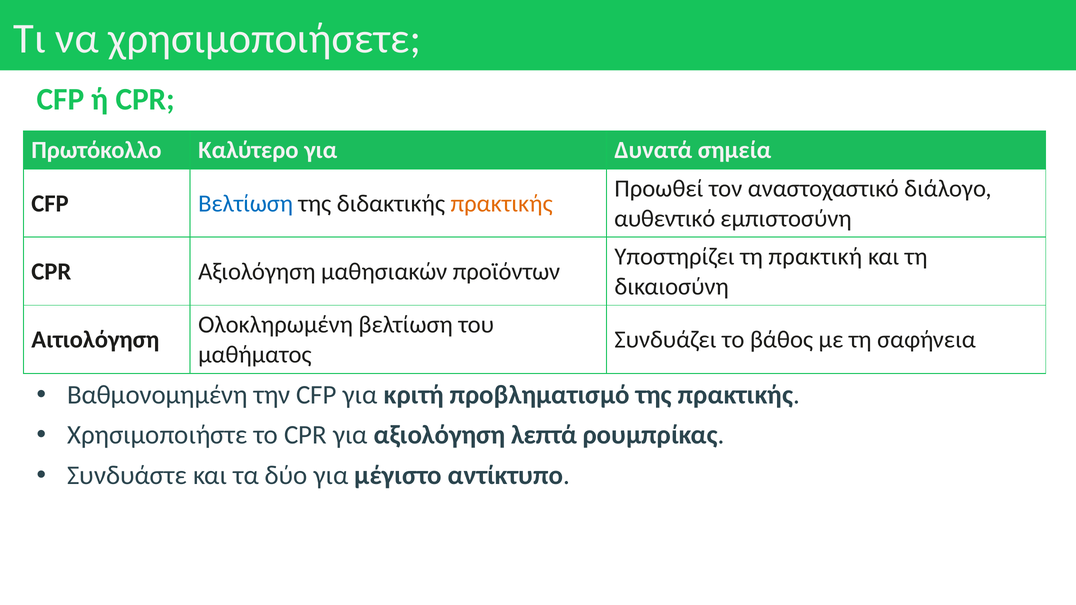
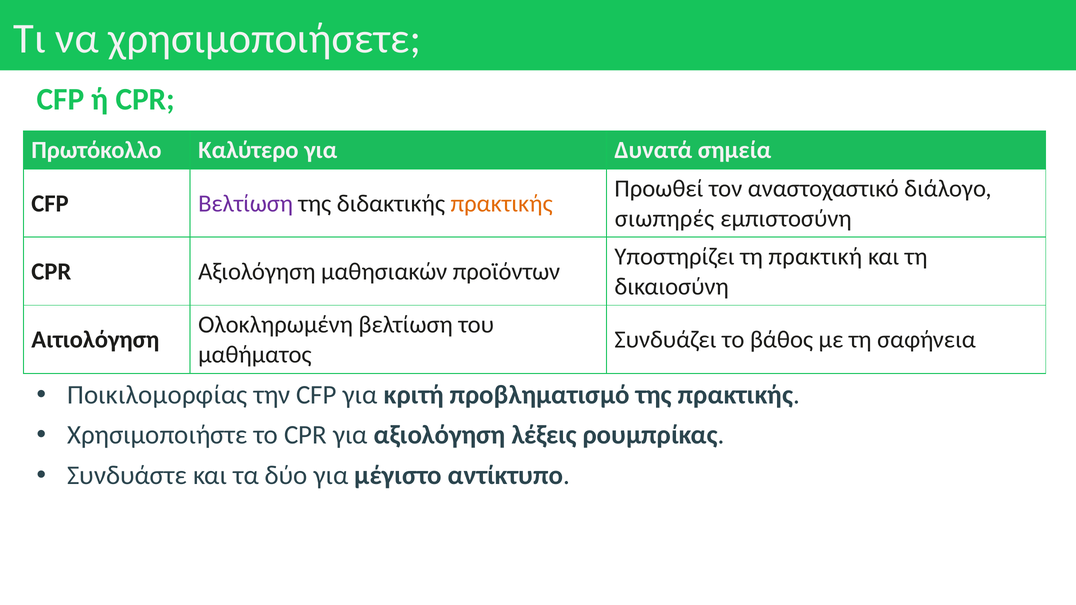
Βελτίωση at (246, 203) colour: blue -> purple
αυθεντικό: αυθεντικό -> σιωπηρές
Βαθμονομημένη: Βαθμονομημένη -> Ποικιλομορφίας
λεπτά: λεπτά -> λέξεις
